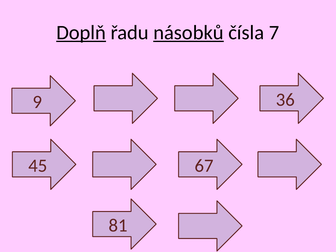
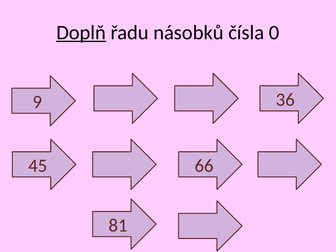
násobků underline: present -> none
7: 7 -> 0
67: 67 -> 66
